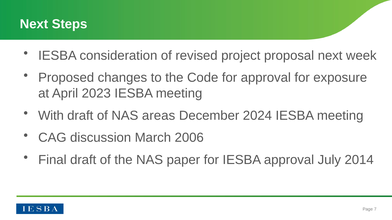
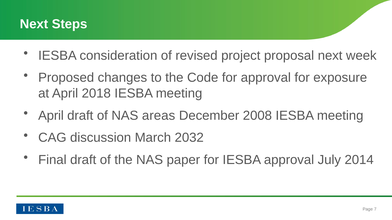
2023: 2023 -> 2018
With at (51, 116): With -> April
2024: 2024 -> 2008
2006: 2006 -> 2032
